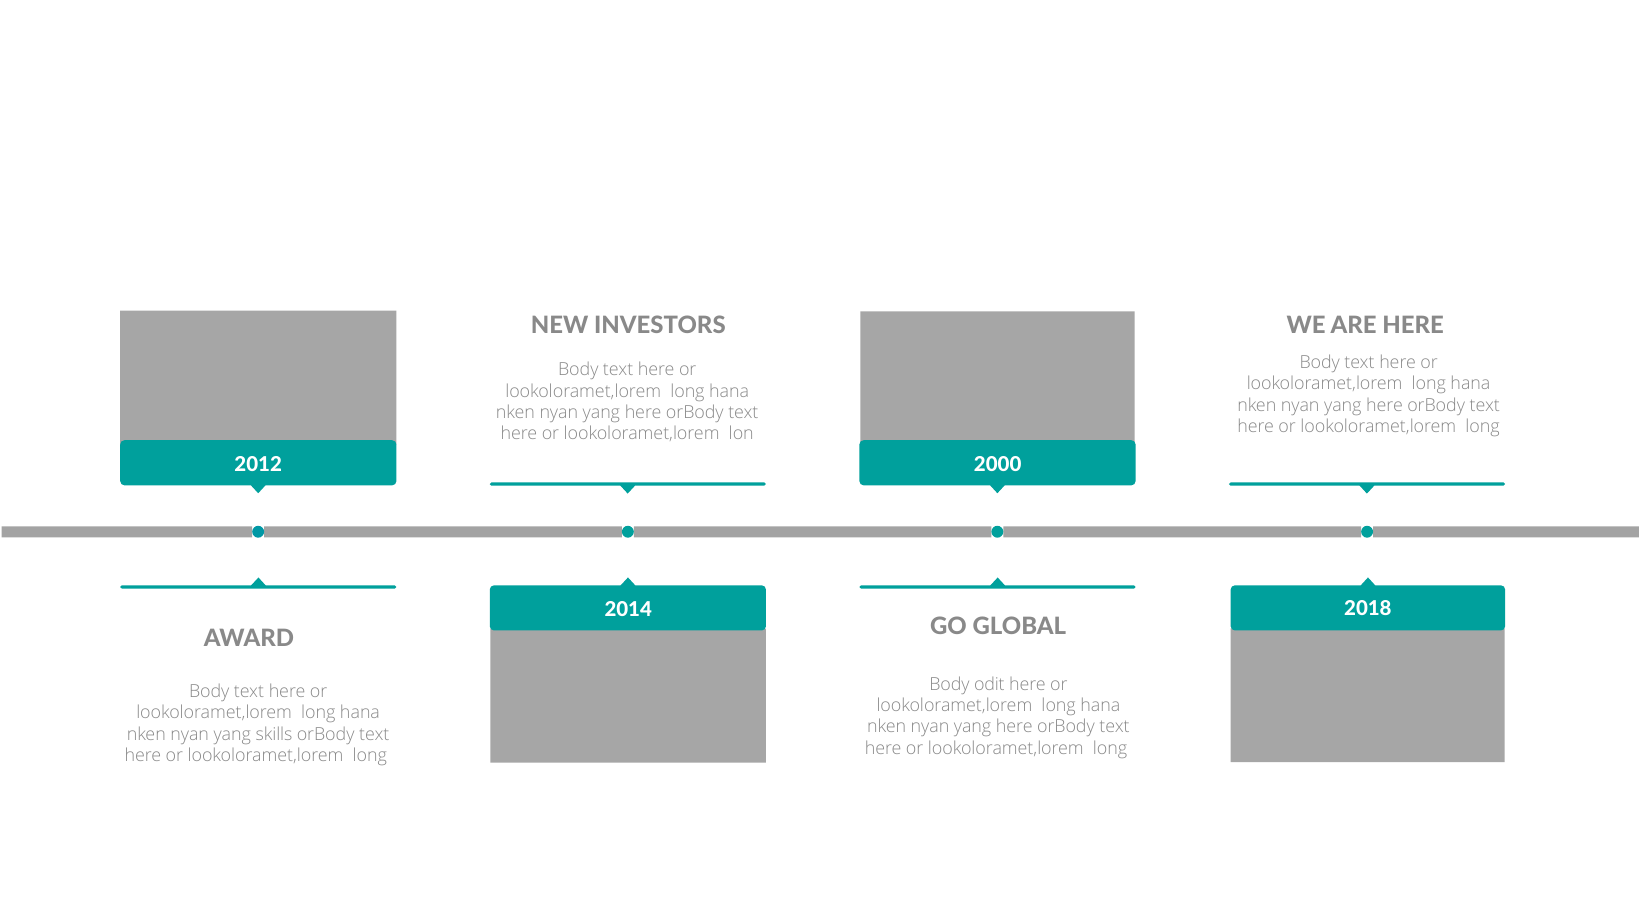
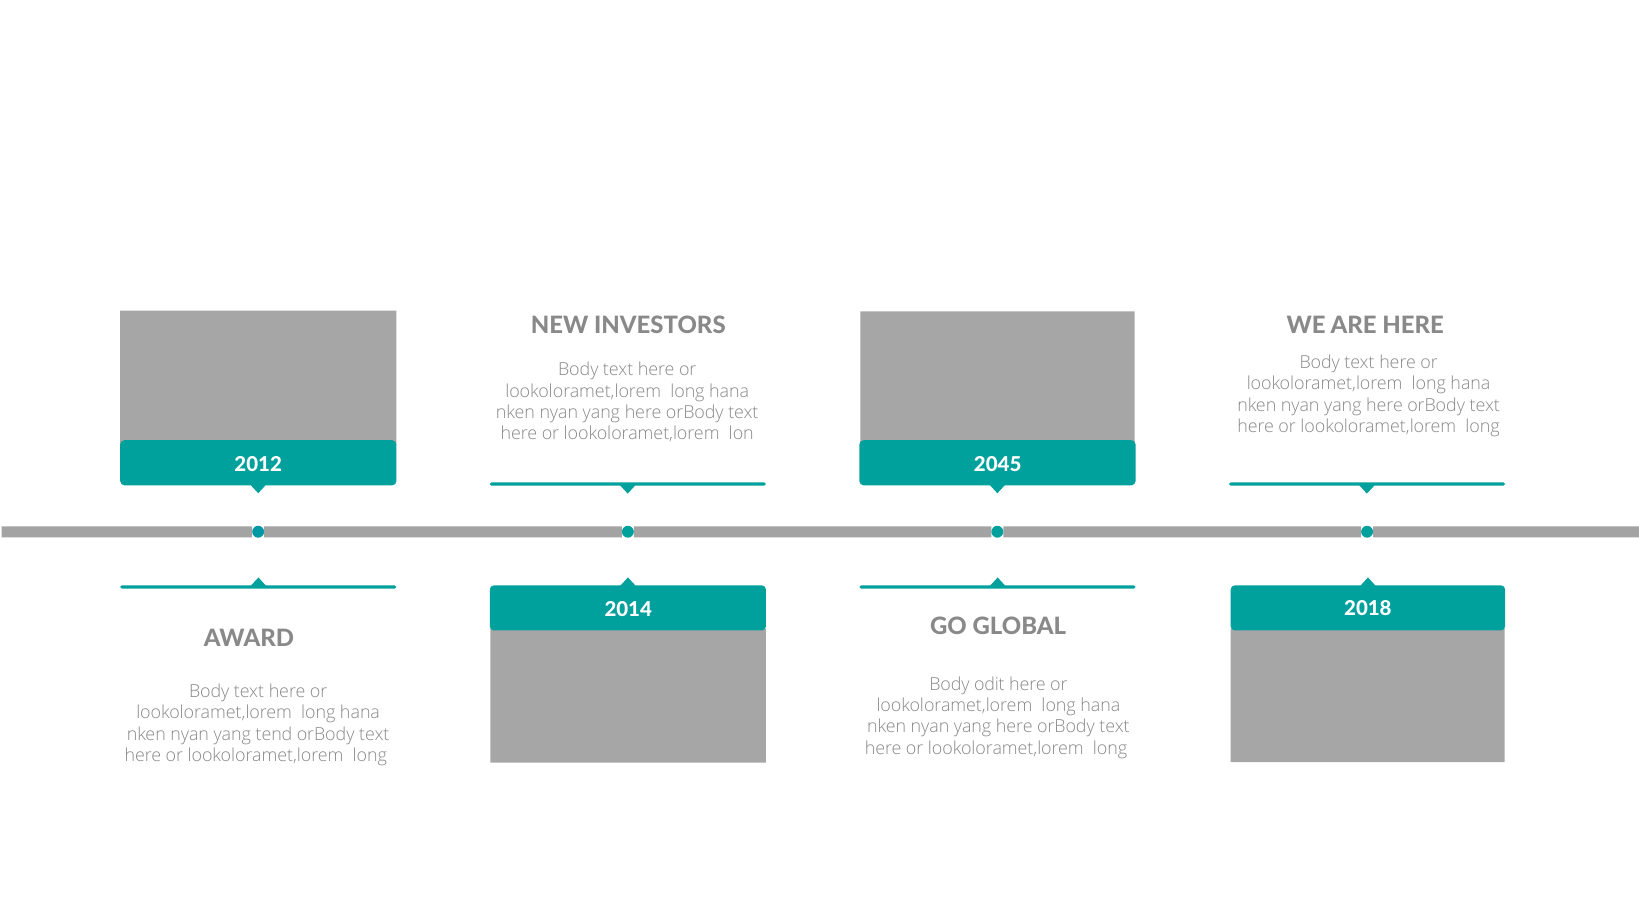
2000: 2000 -> 2045
skills: skills -> tend
